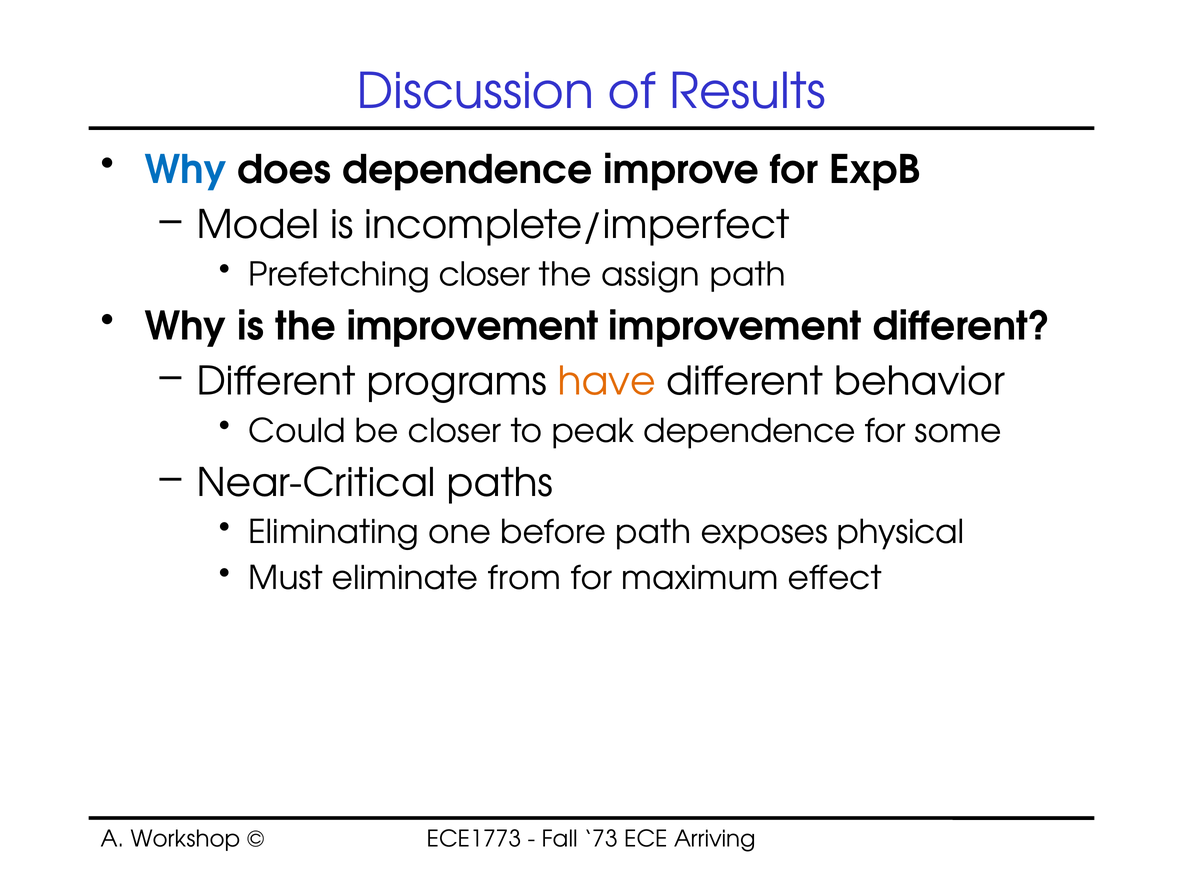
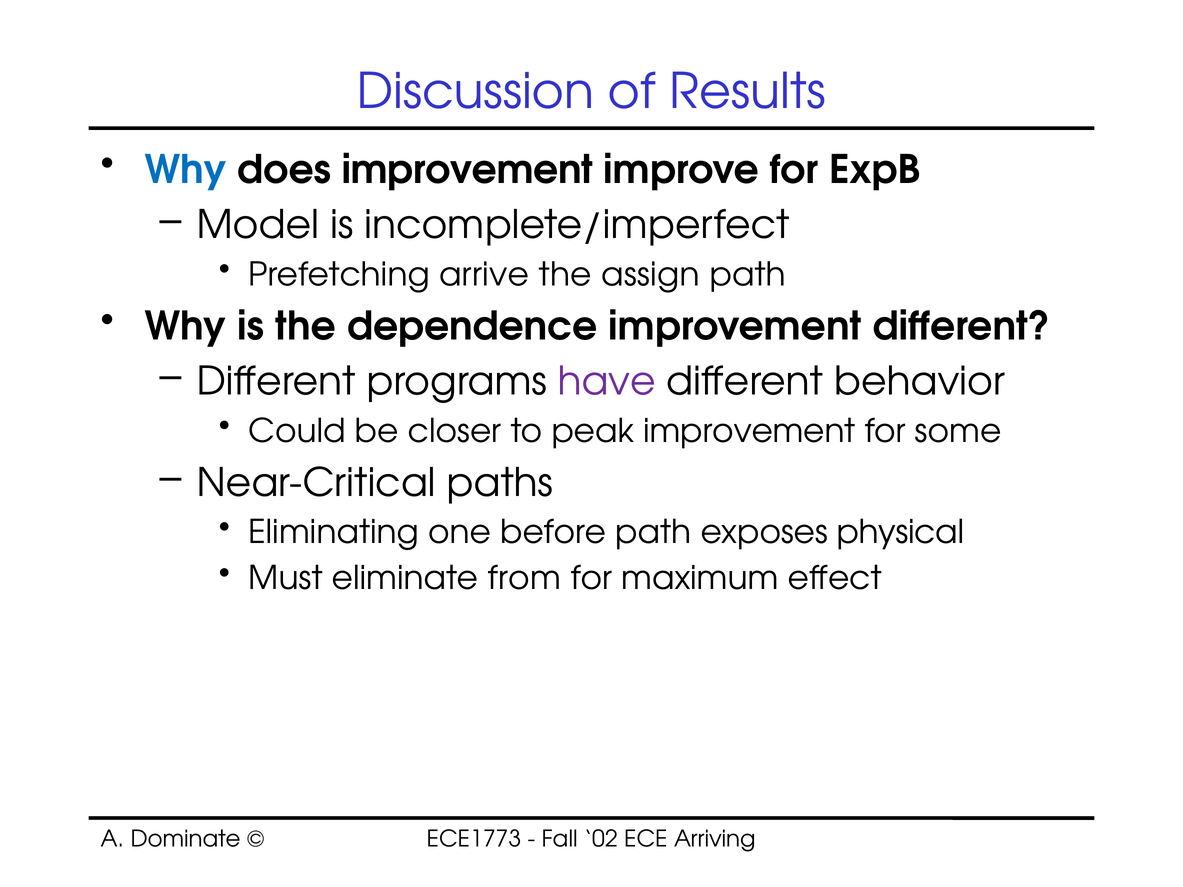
does dependence: dependence -> improvement
Prefetching closer: closer -> arrive
the improvement: improvement -> dependence
have colour: orange -> purple
peak dependence: dependence -> improvement
Workshop: Workshop -> Dominate
73: 73 -> 02
